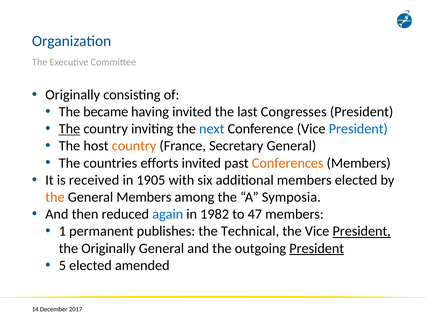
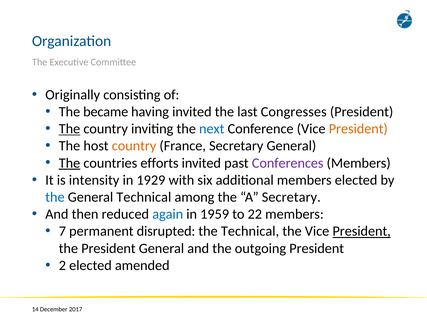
President at (358, 129) colour: blue -> orange
The at (69, 163) underline: none -> present
Conferences colour: orange -> purple
received: received -> intensity
1905: 1905 -> 1929
the at (55, 197) colour: orange -> blue
General Members: Members -> Technical
A Symposia: Symposia -> Secretary
1982: 1982 -> 1959
47: 47 -> 22
1: 1 -> 7
publishes: publishes -> disrupted
the Originally: Originally -> President
President at (317, 249) underline: present -> none
5: 5 -> 2
